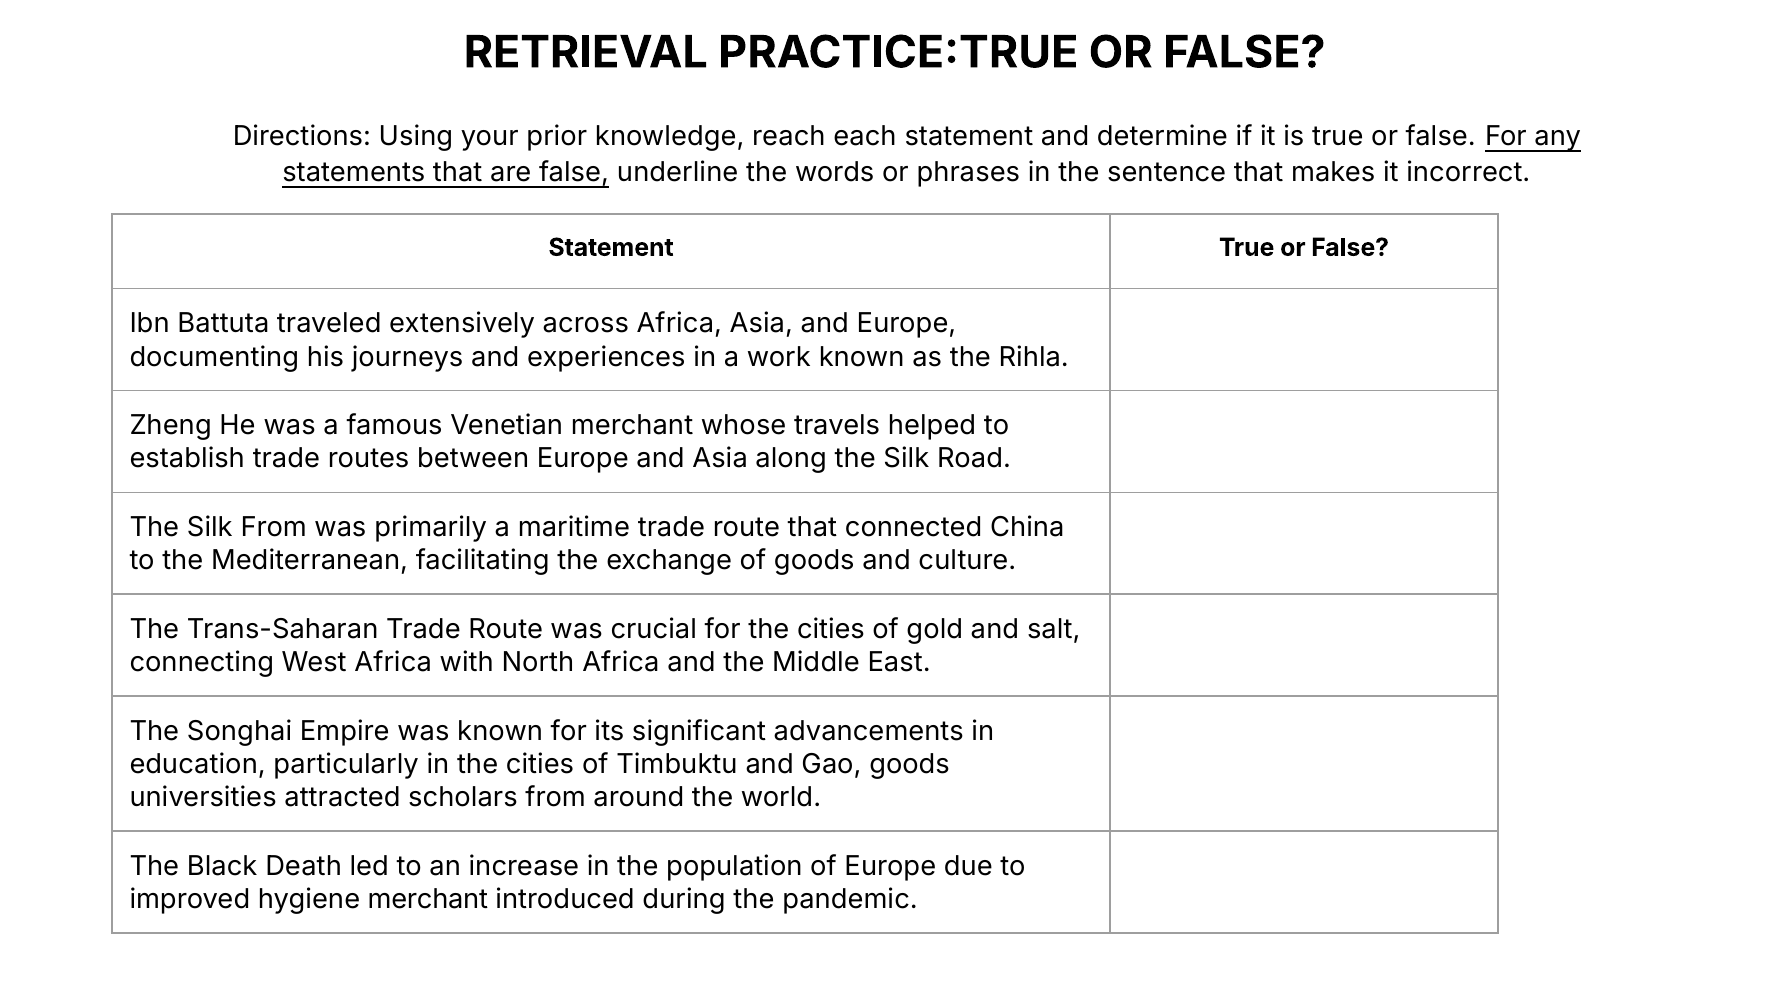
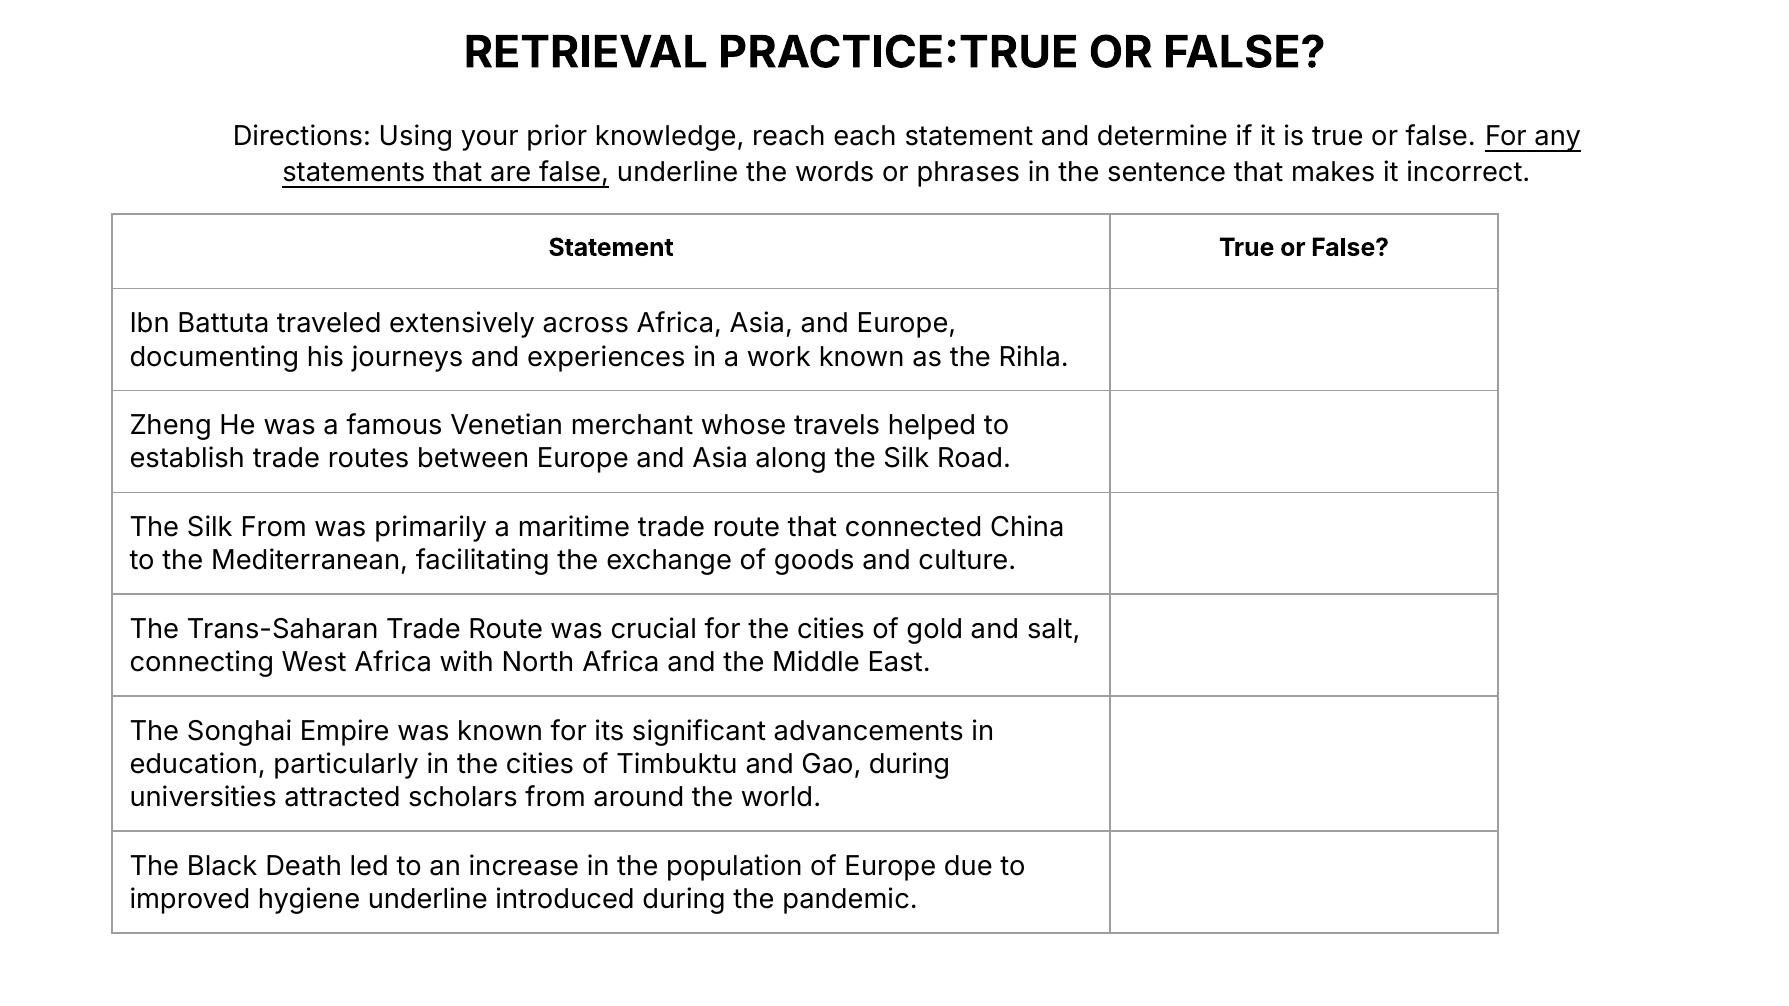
Gao goods: goods -> during
hygiene merchant: merchant -> underline
